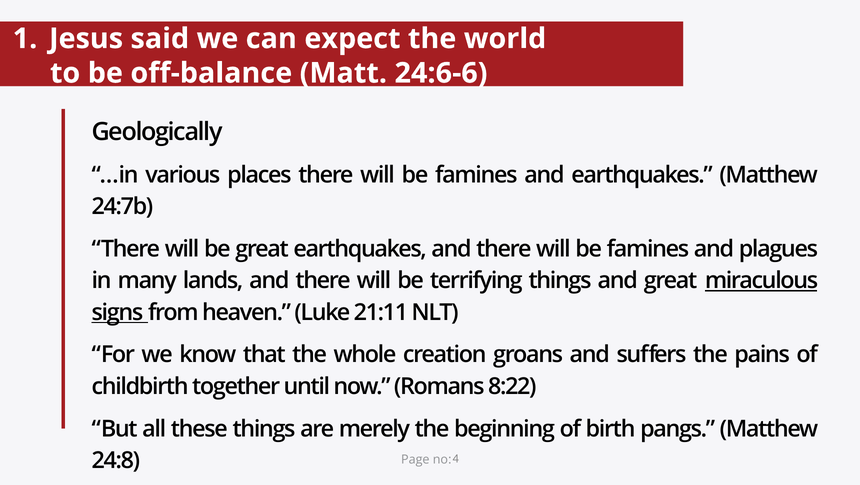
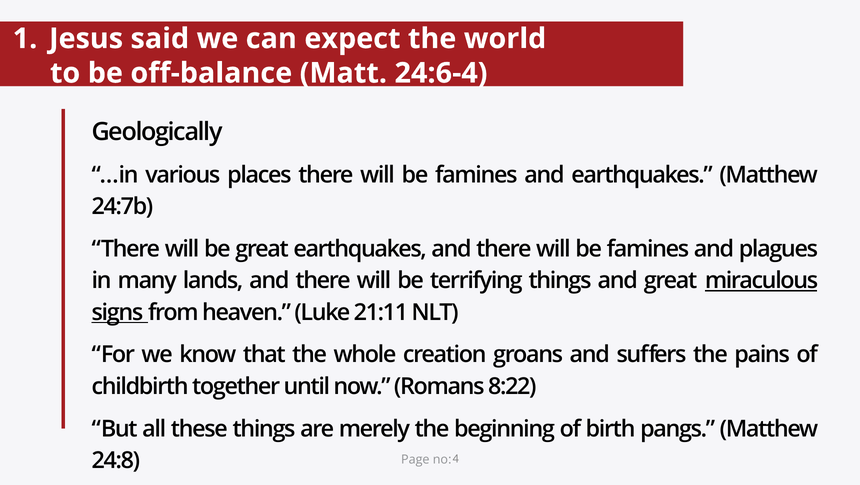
24:6-6: 24:6-6 -> 24:6-4
